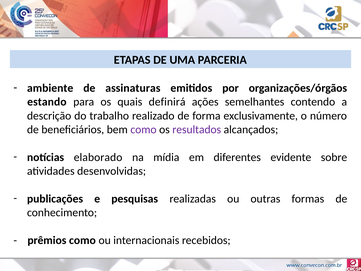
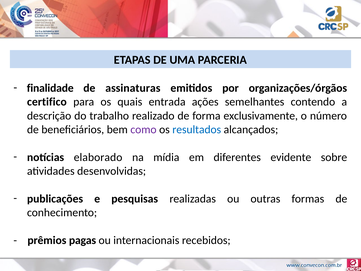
ambiente: ambiente -> finalidade
estando: estando -> certifico
definirá: definirá -> entrada
resultados colour: purple -> blue
prêmios como: como -> pagas
